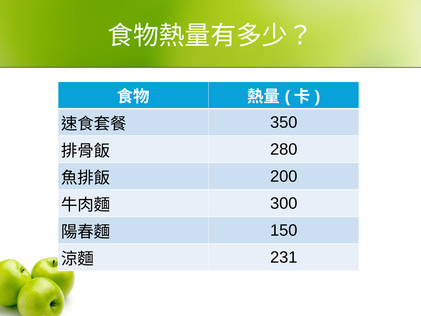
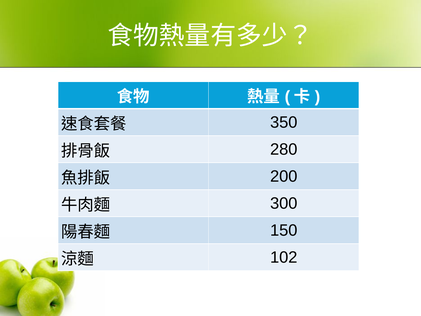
231: 231 -> 102
